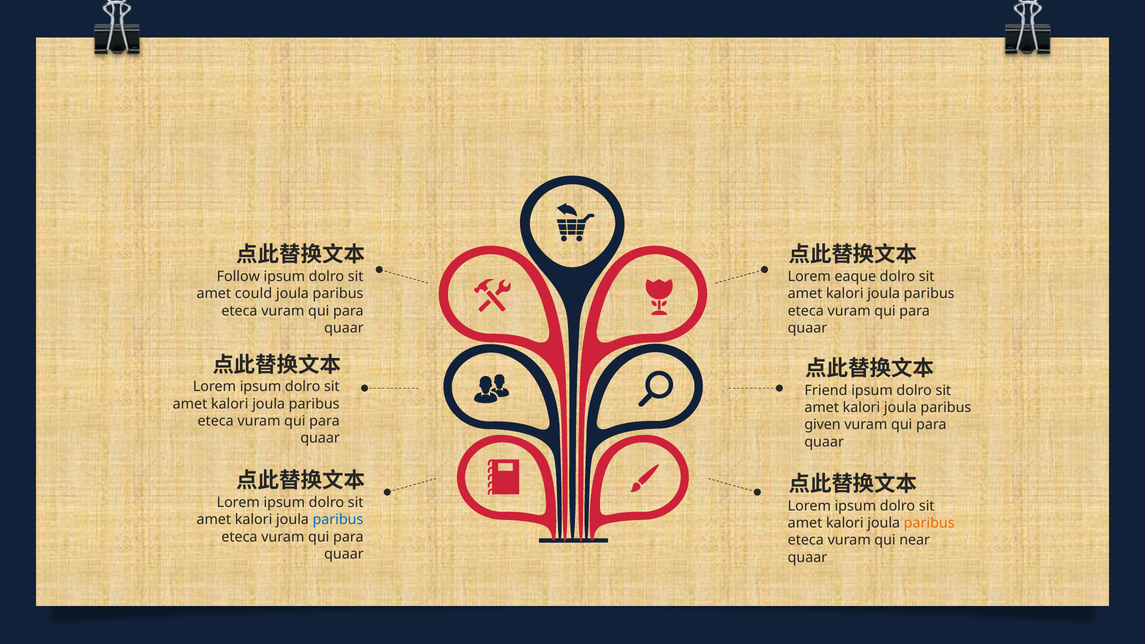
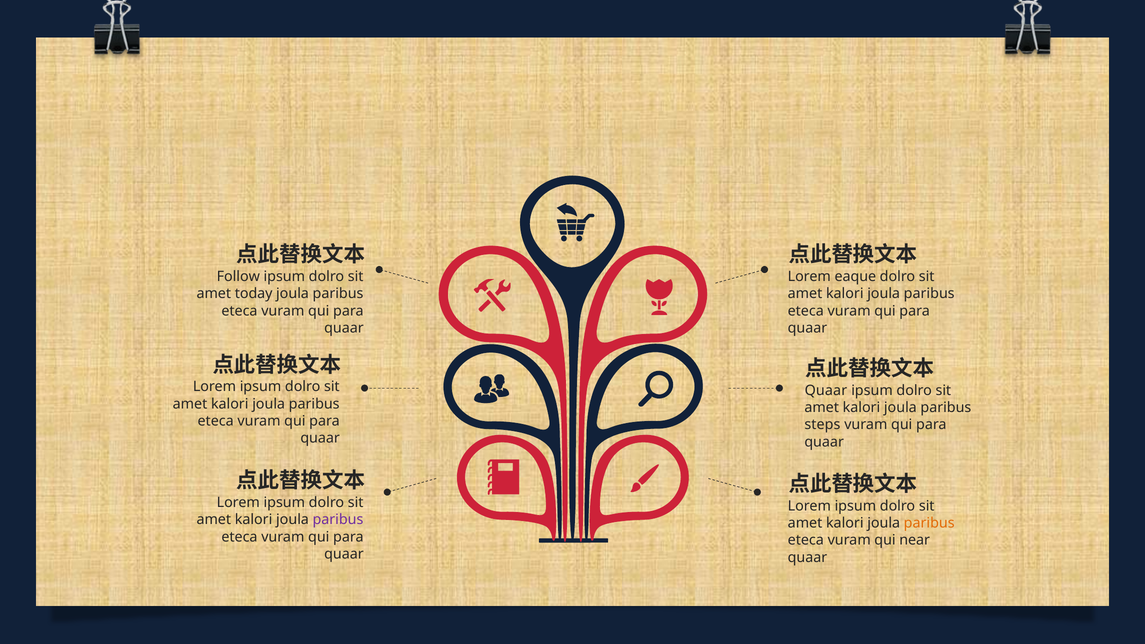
could: could -> today
Friend at (826, 390): Friend -> Quaar
given: given -> steps
paribus at (338, 520) colour: blue -> purple
